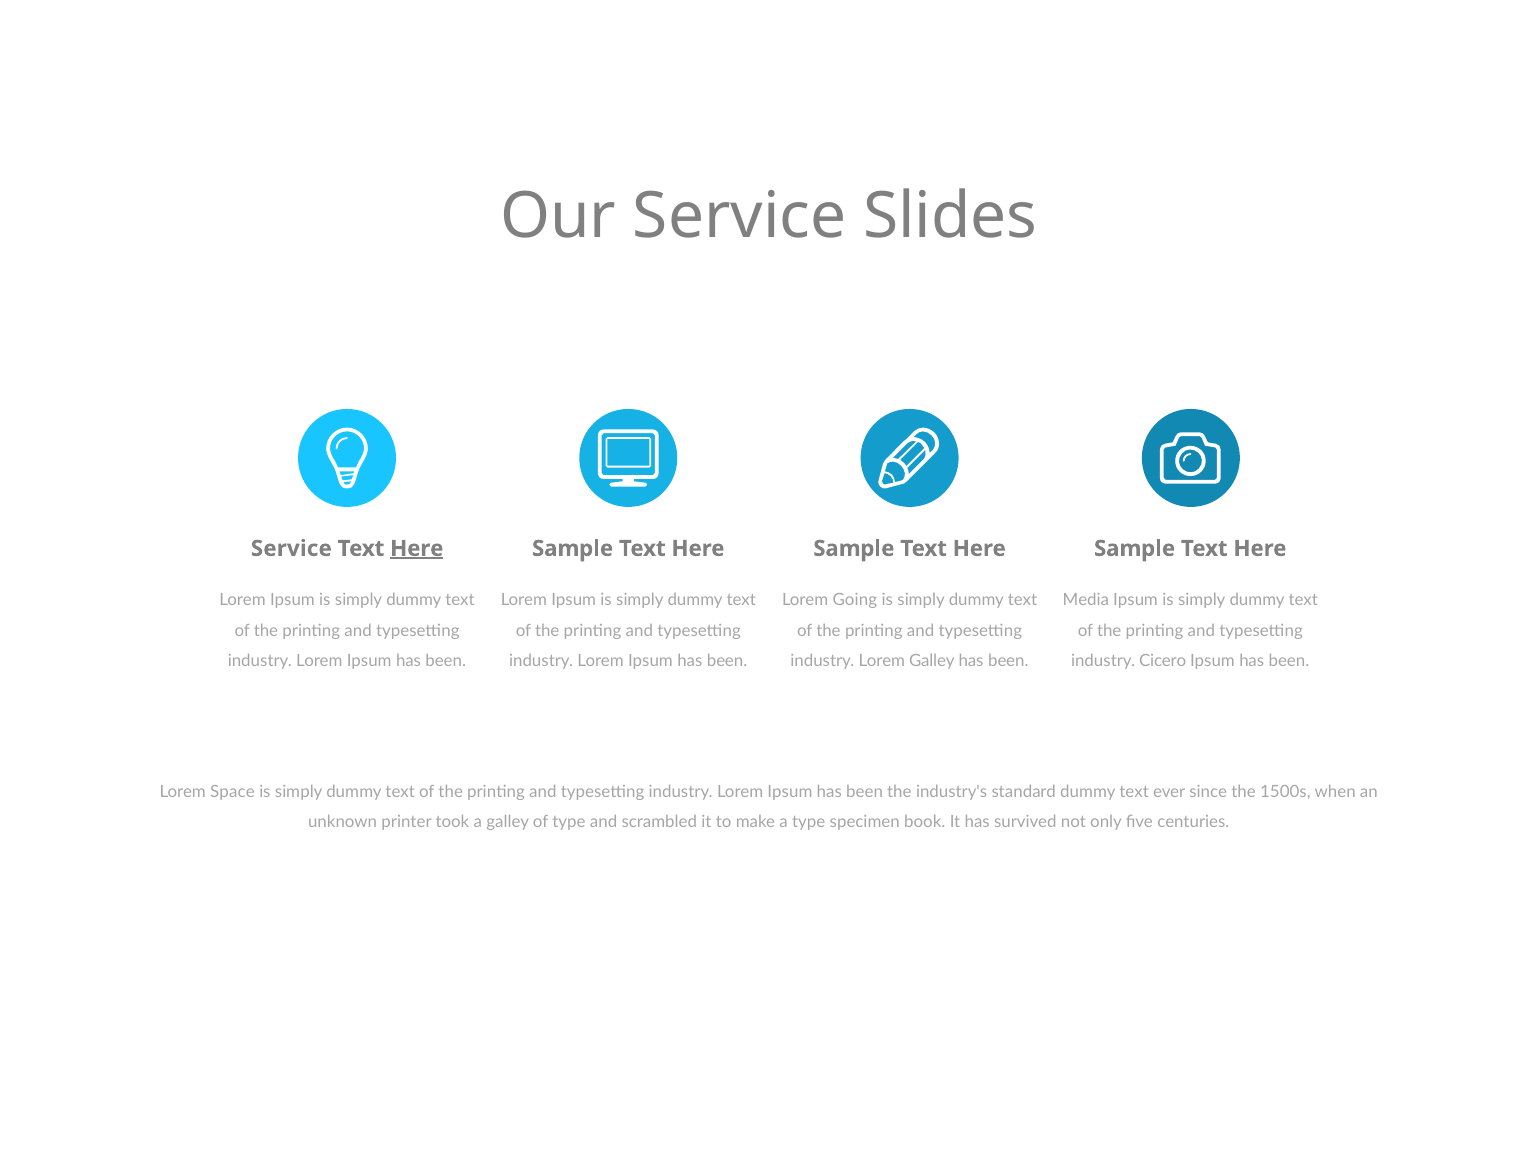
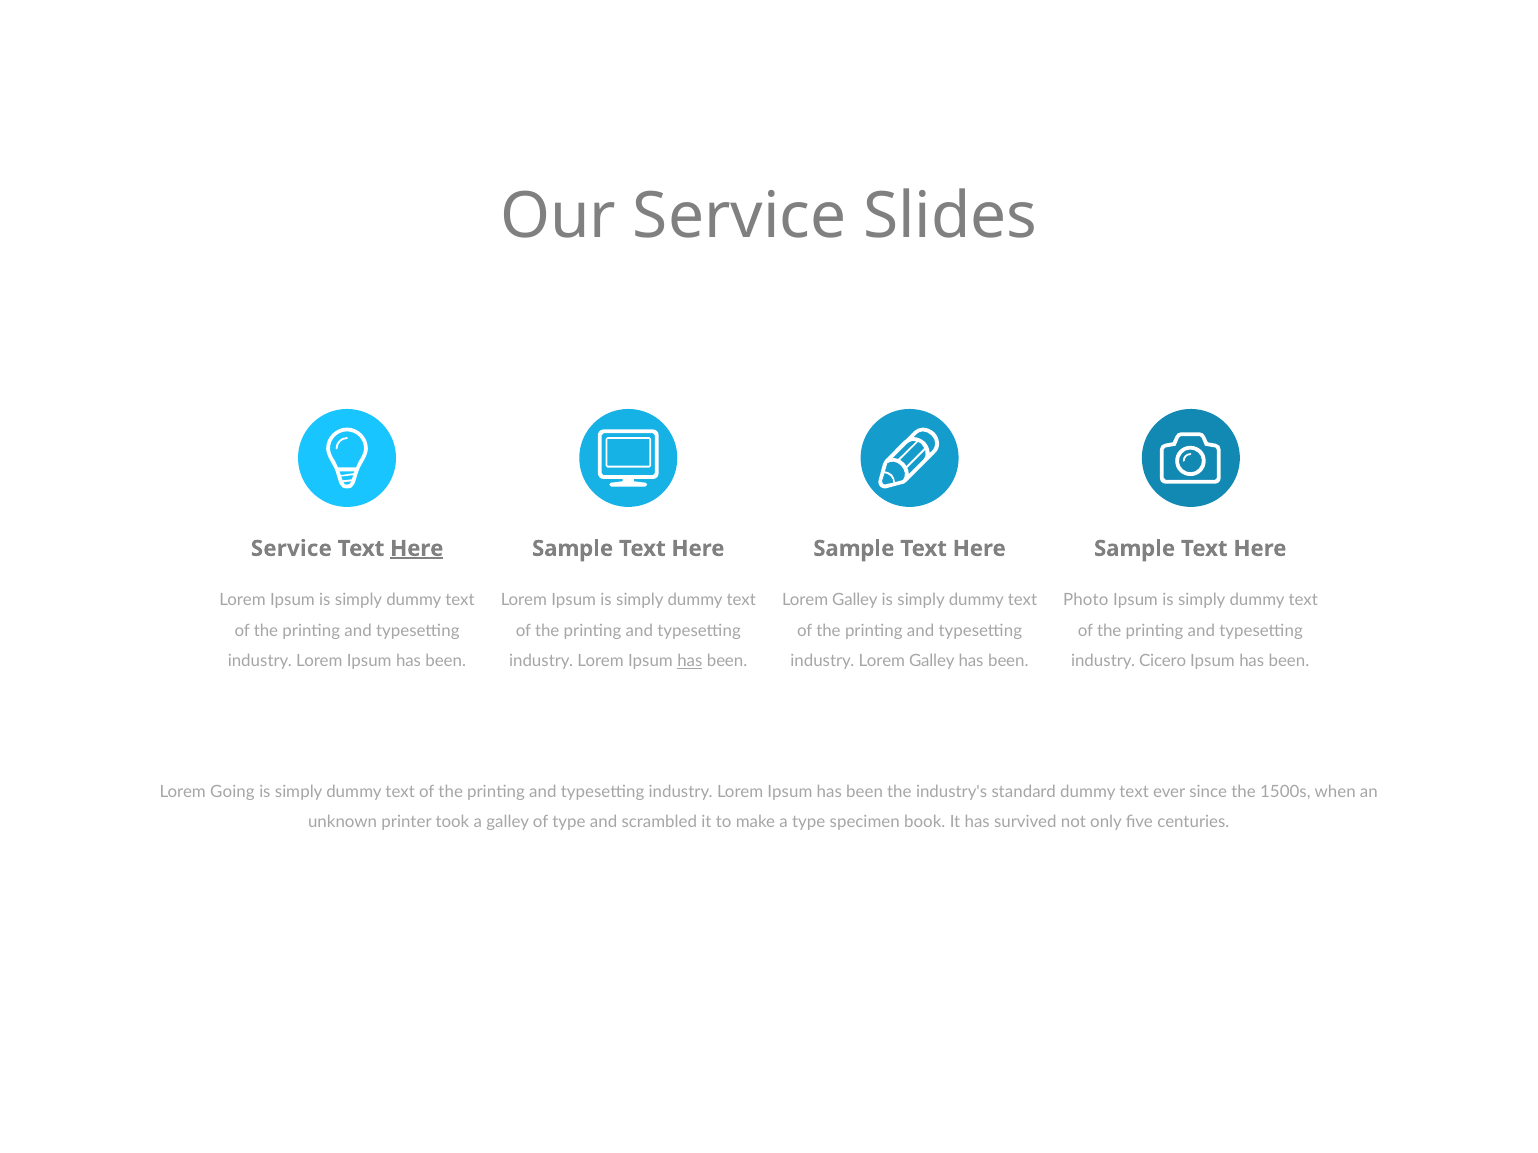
Going at (855, 600): Going -> Galley
Media: Media -> Photo
has at (690, 661) underline: none -> present
Space: Space -> Going
